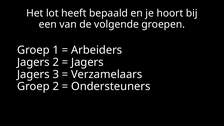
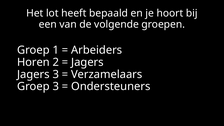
Jagers at (33, 62): Jagers -> Horen
Groep 2: 2 -> 3
